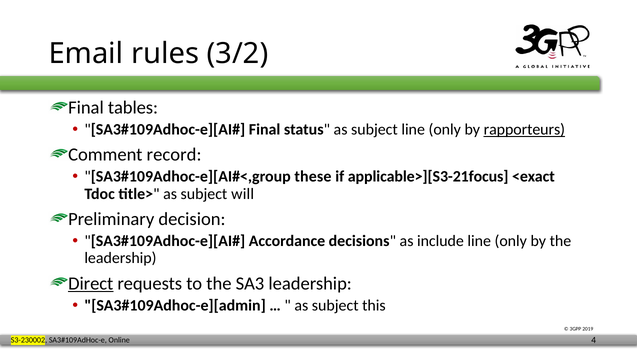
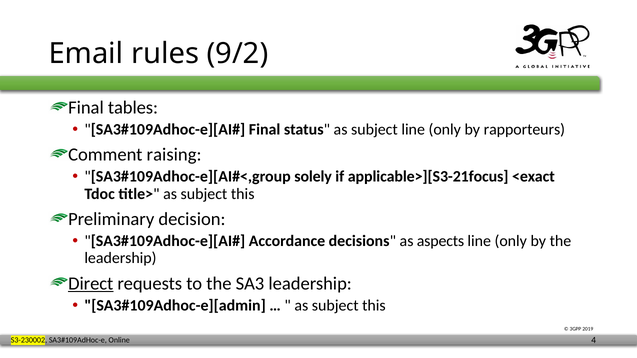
3/2: 3/2 -> 9/2
rapporteurs underline: present -> none
record: record -> raising
these: these -> solely
title> as subject will: will -> this
include: include -> aspects
